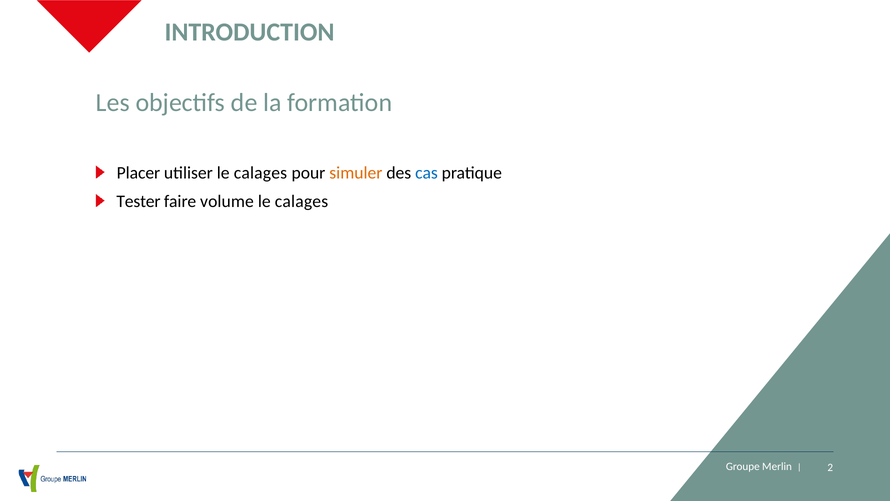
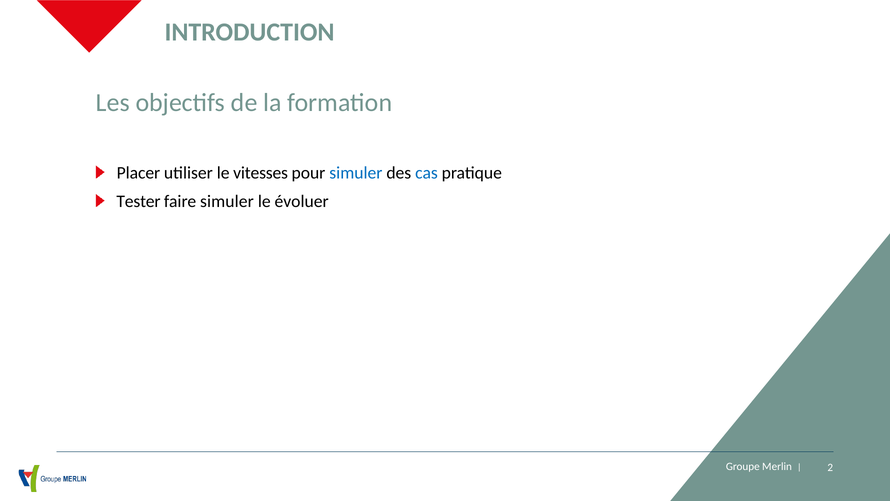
utiliser le calages: calages -> vitesses
simuler at (356, 173) colour: orange -> blue
faire volume: volume -> simuler
calages at (302, 201): calages -> évoluer
